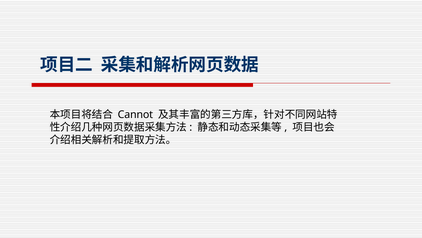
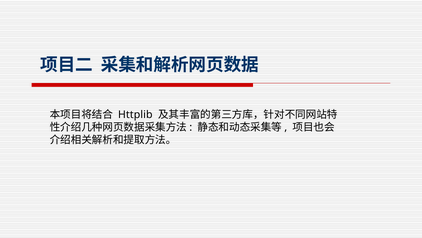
Cannot: Cannot -> Httplib
